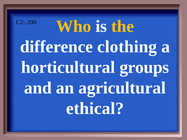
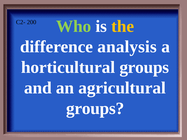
Who colour: yellow -> light green
clothing: clothing -> analysis
ethical at (95, 109): ethical -> groups
